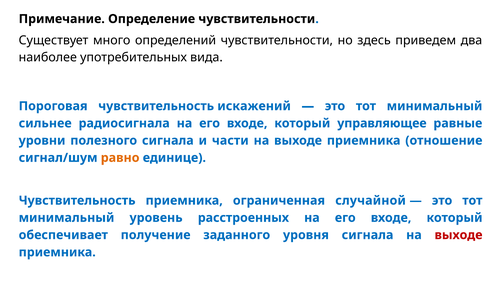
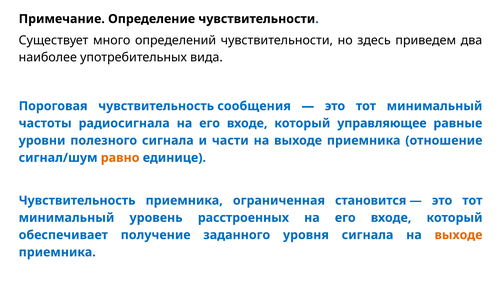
искажений: искажений -> сообщения
сильнее: сильнее -> частоты
случайной: случайной -> становится
выходе at (458, 235) colour: red -> orange
